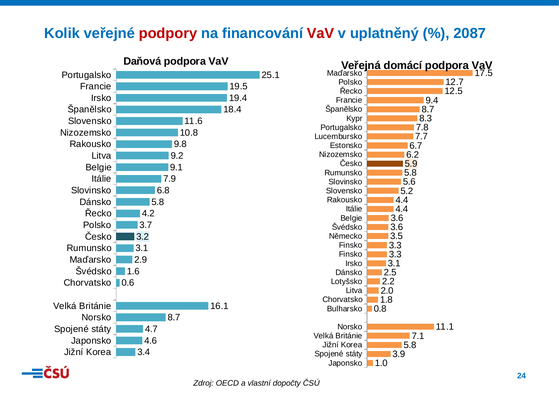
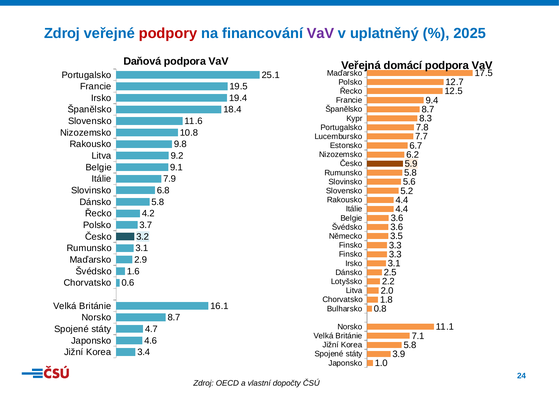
Kolik at (62, 33): Kolik -> Zdroj
VaV at (321, 33) colour: red -> purple
2087: 2087 -> 2025
